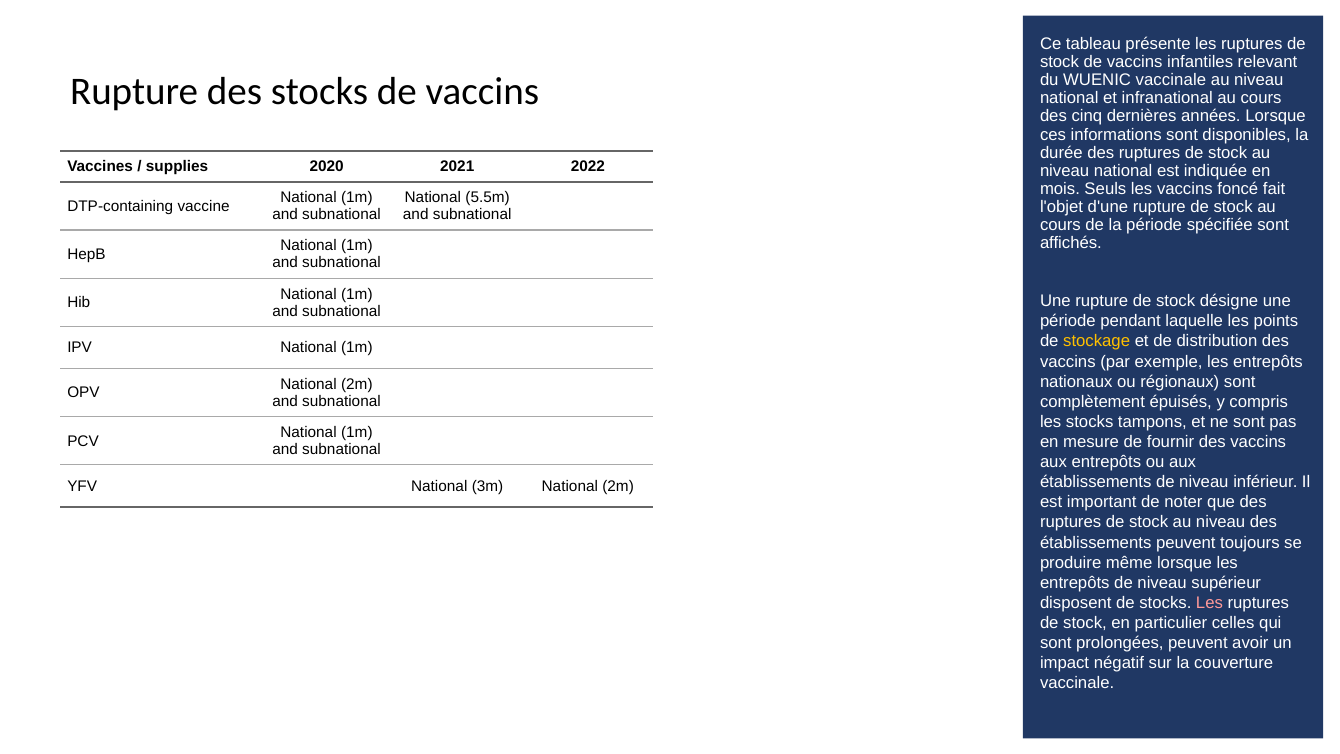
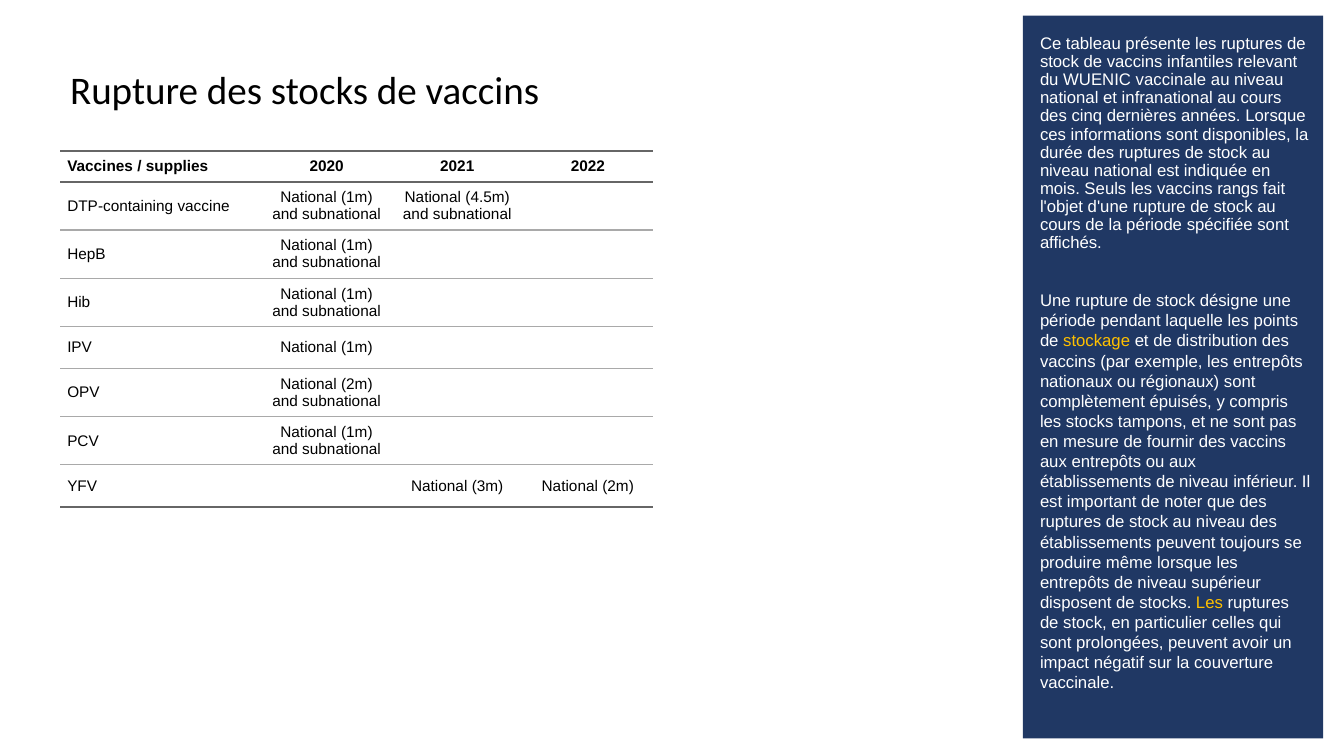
foncé: foncé -> rangs
5.5m: 5.5m -> 4.5m
Les at (1210, 603) colour: pink -> yellow
